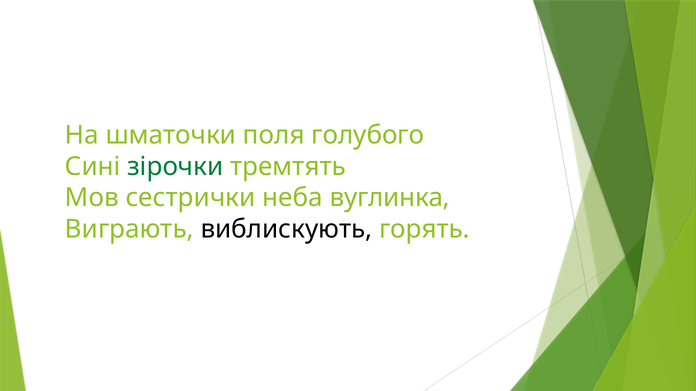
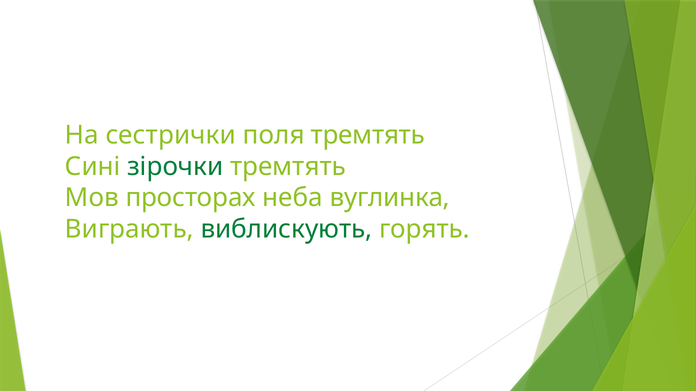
шматочки: шматочки -> сестрички
поля голубого: голубого -> тремтять
сестрички: сестрички -> просторах
виблискують colour: black -> green
